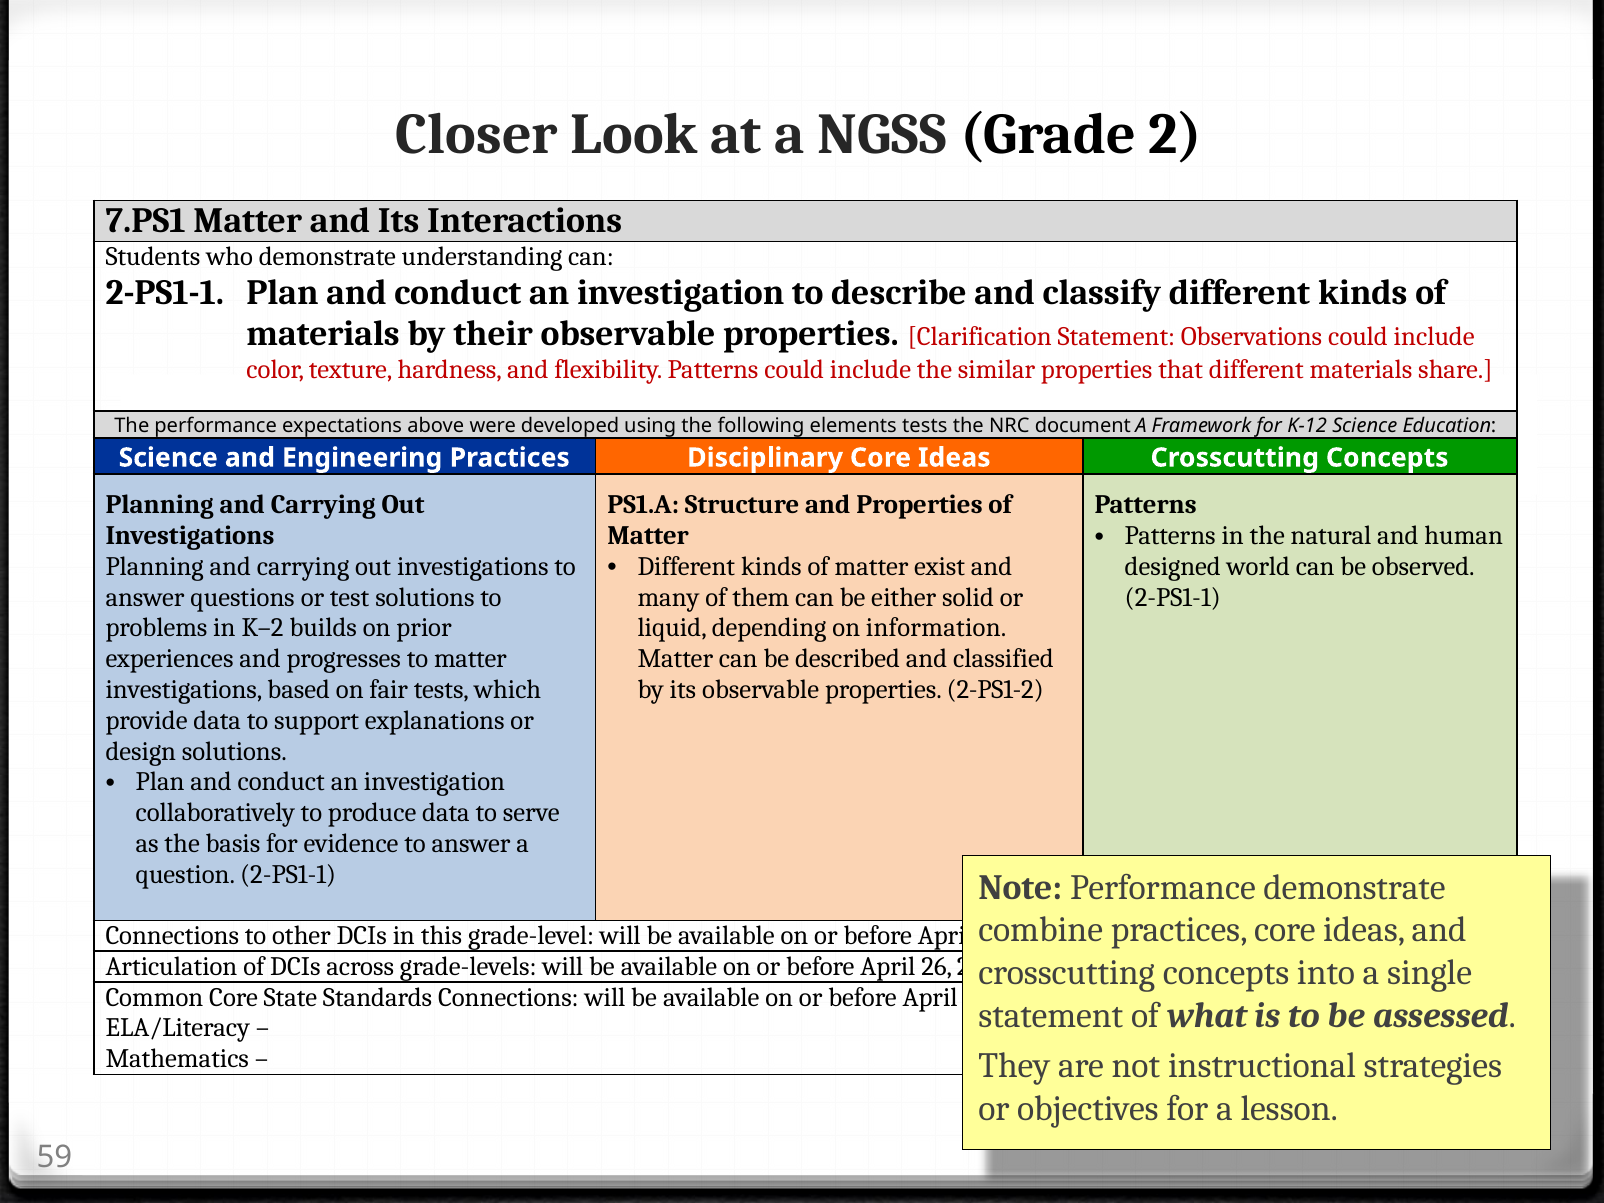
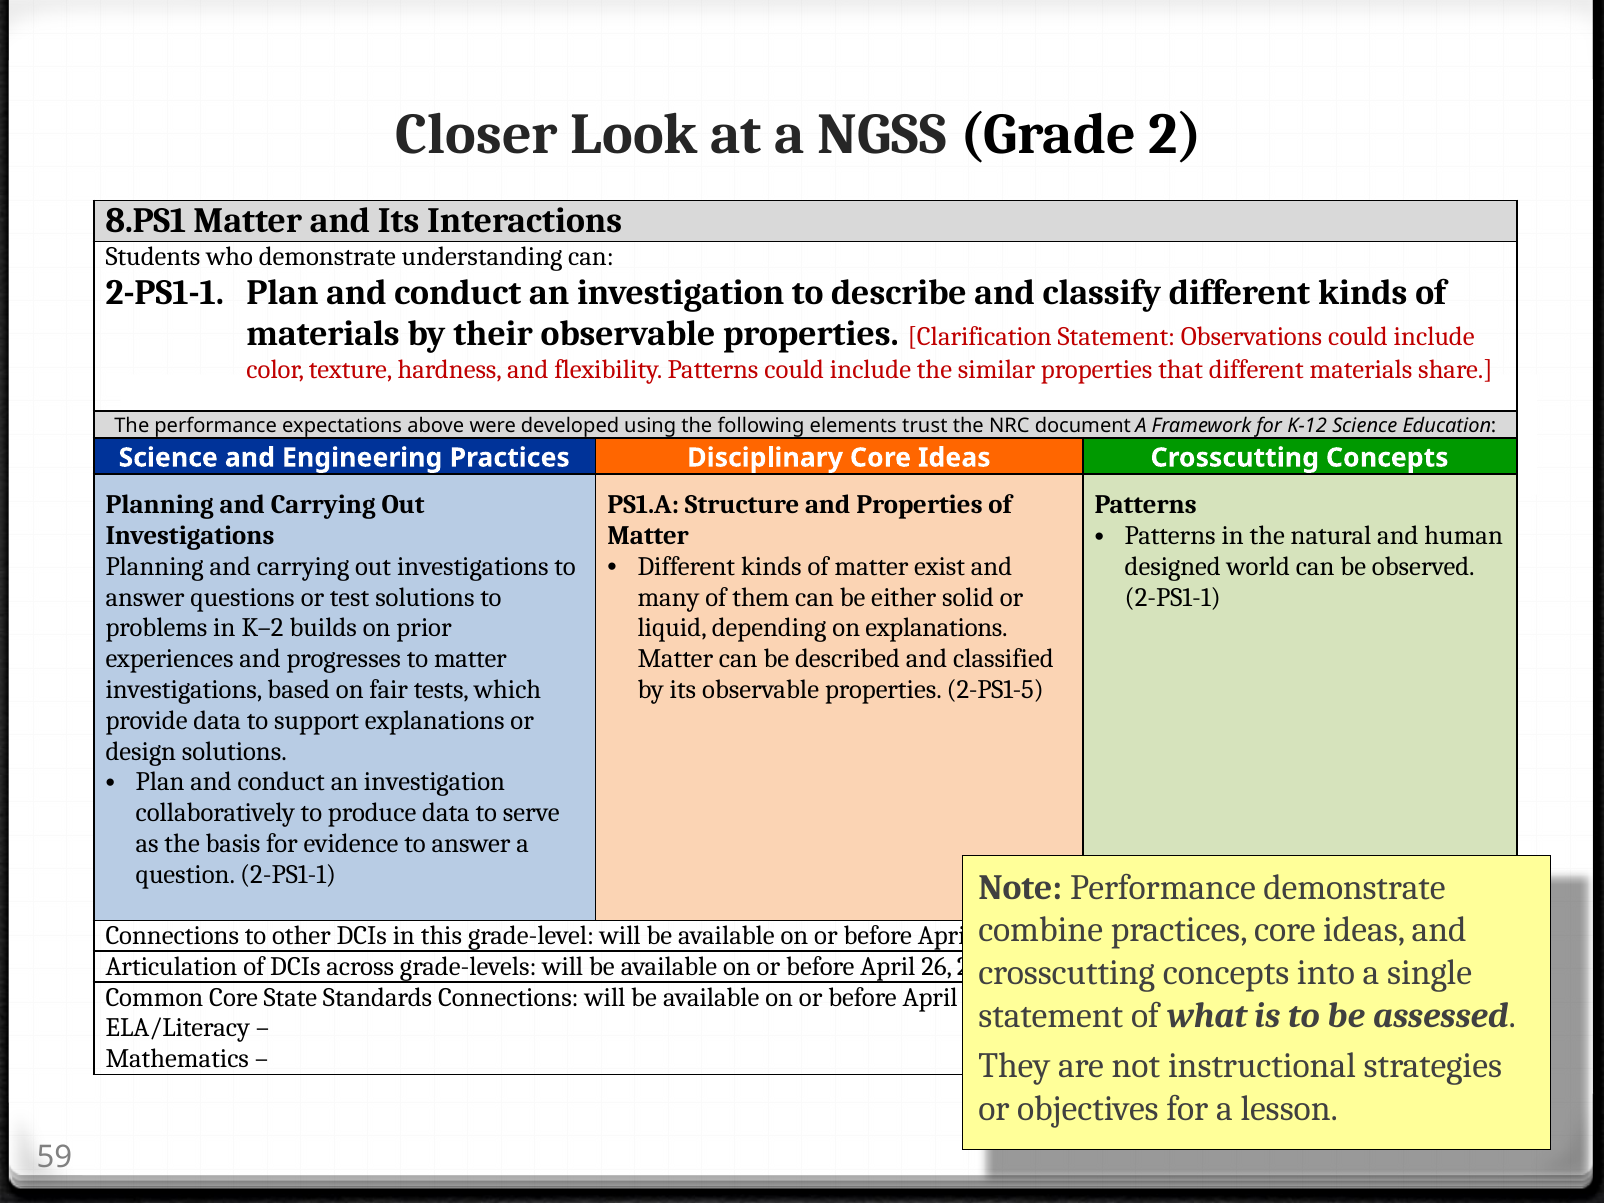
7.PS1: 7.PS1 -> 8.PS1
elements tests: tests -> trust
on information: information -> explanations
2-PS1-2: 2-PS1-2 -> 2-PS1-5
